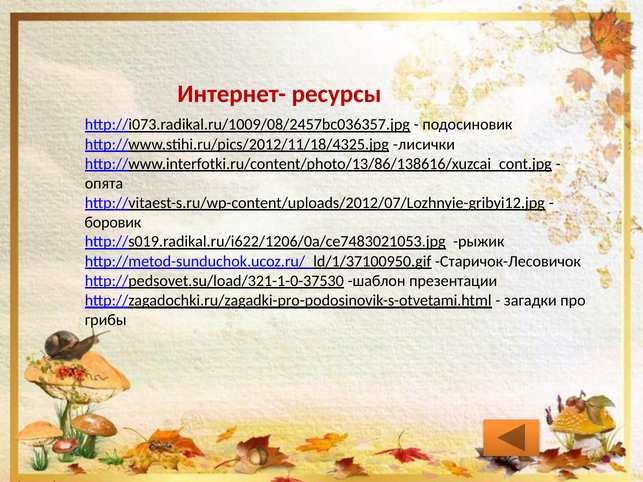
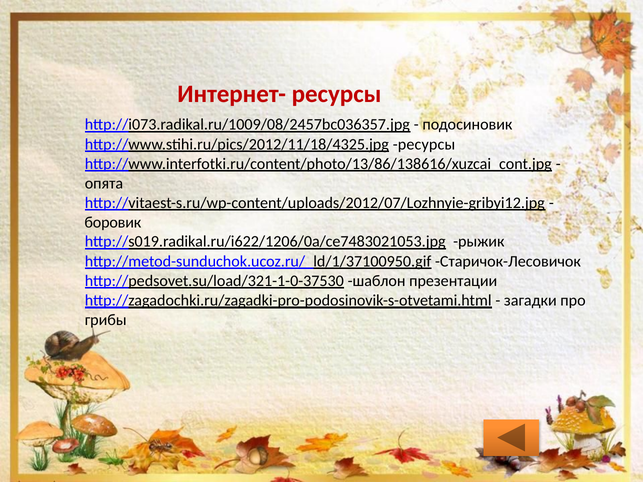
http://www.stihi.ru/pics/2012/11/18/4325.jpg лисички: лисички -> ресурсы
